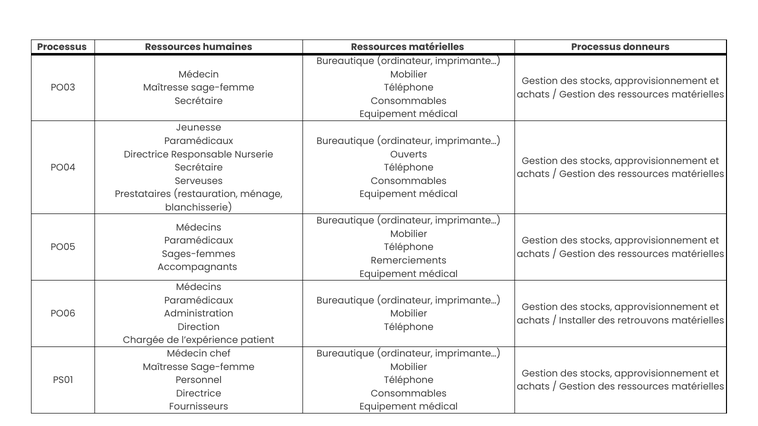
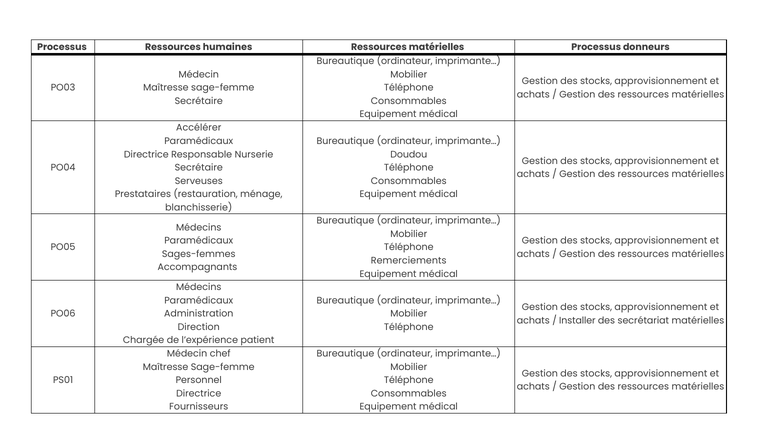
Jeunesse: Jeunesse -> Accélérer
Ouverts: Ouverts -> Doudou
retrouvons: retrouvons -> secrétariat
